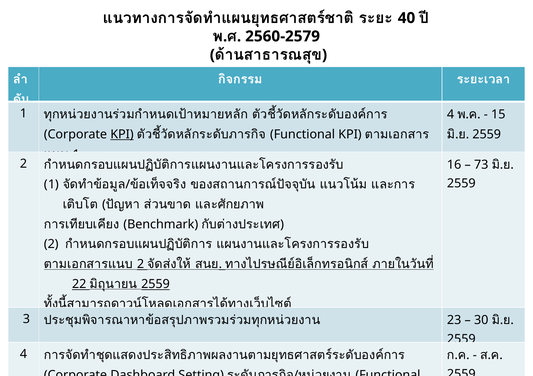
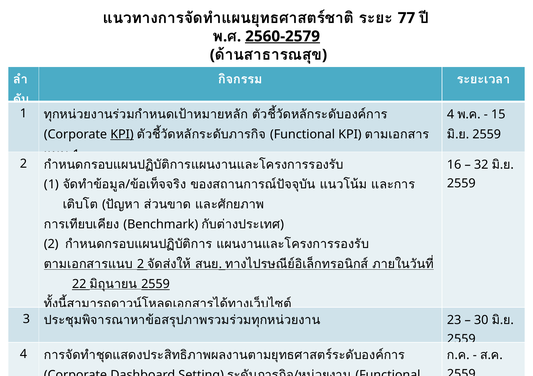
40: 40 -> 77
2560-2579 at (283, 36) underline: none -> present
73: 73 -> 32
